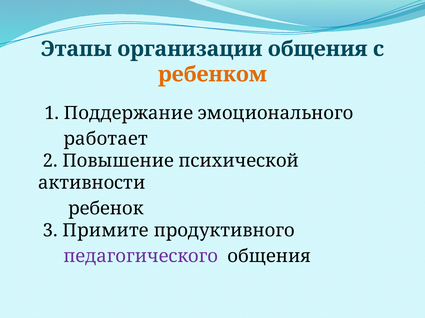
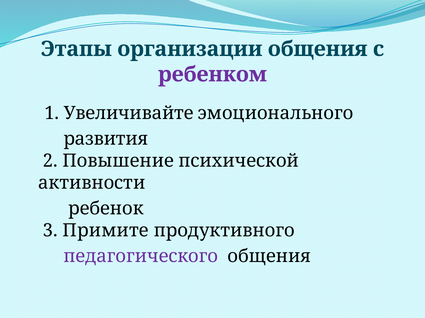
ребенком colour: orange -> purple
Поддержание: Поддержание -> Увеличивайте
работает: работает -> развития
